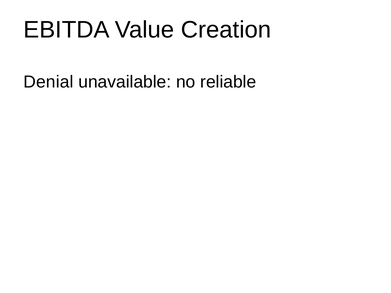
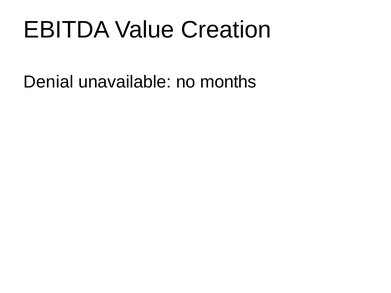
reliable: reliable -> months
